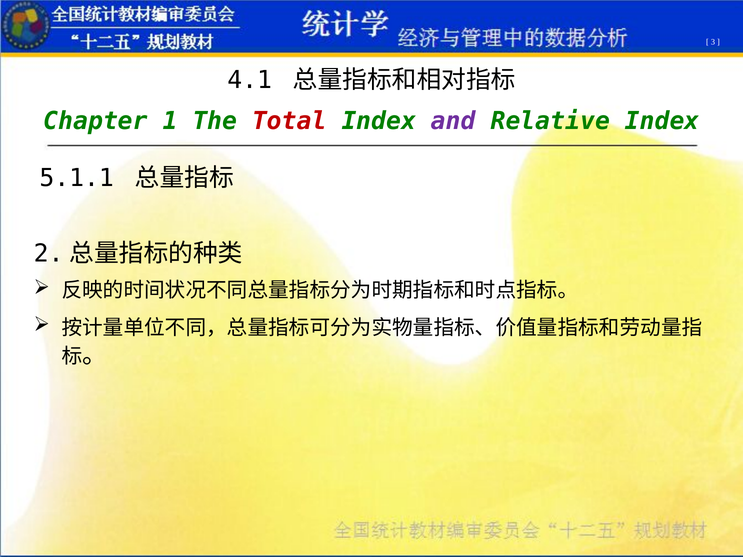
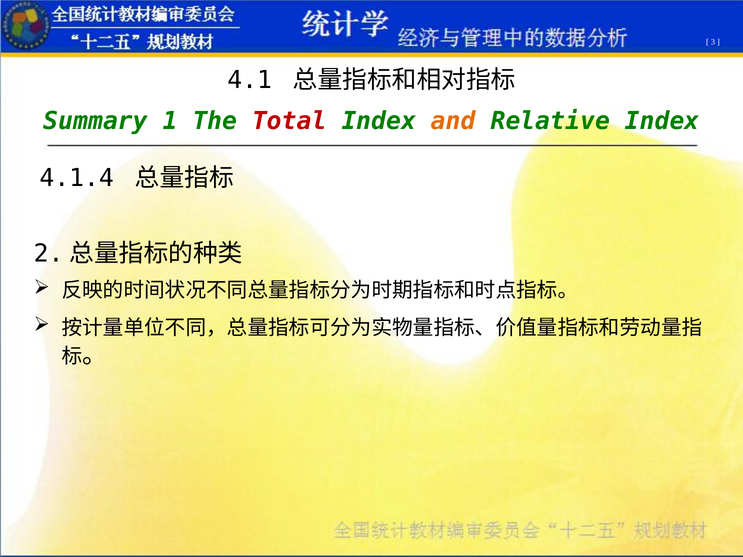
Chapter: Chapter -> Summary
and colour: purple -> orange
5.1.1: 5.1.1 -> 4.1.4
